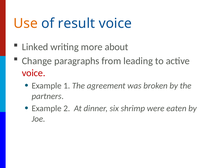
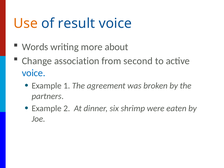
Linked: Linked -> Words
paragraphs: paragraphs -> association
leading: leading -> second
voice at (34, 73) colour: red -> blue
